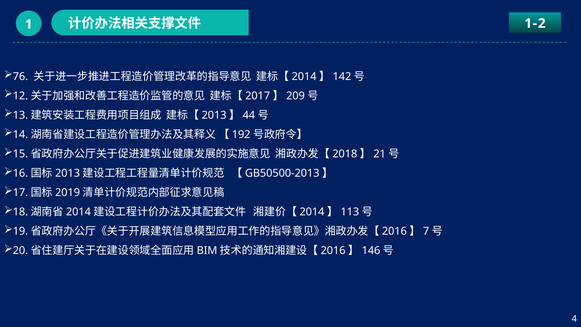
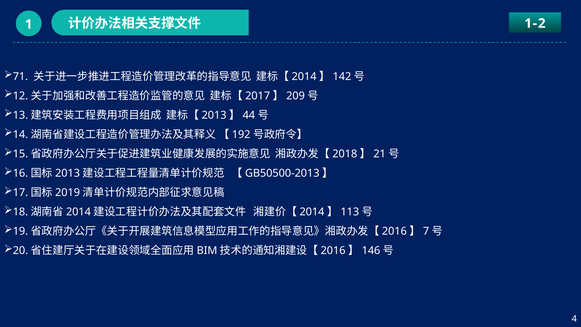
76: 76 -> 71
